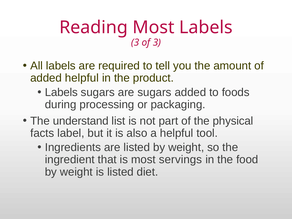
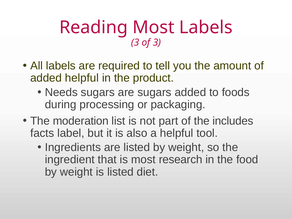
Labels at (61, 92): Labels -> Needs
understand: understand -> moderation
physical: physical -> includes
servings: servings -> research
